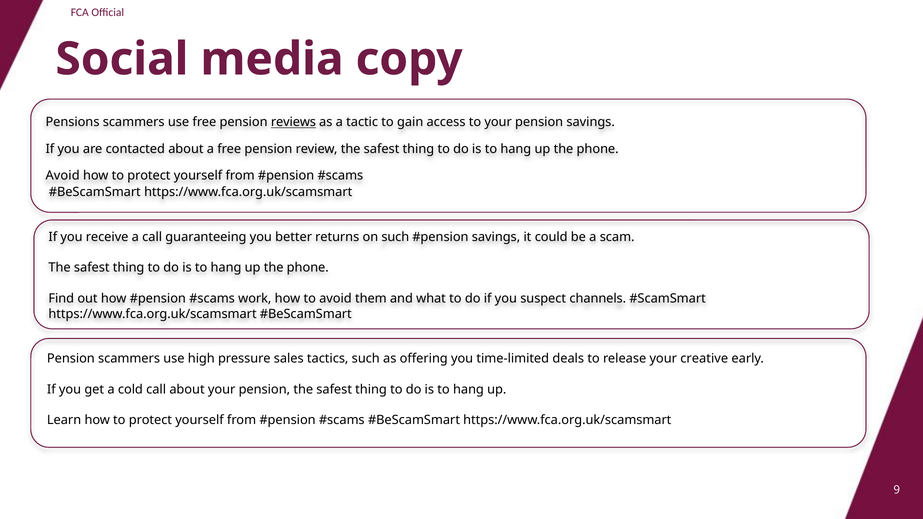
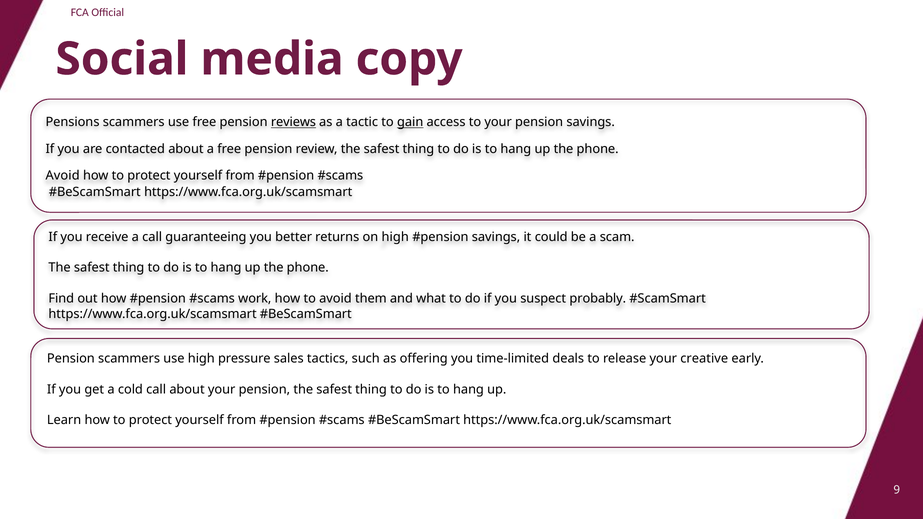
gain underline: none -> present
on such: such -> high
channels: channels -> probably
